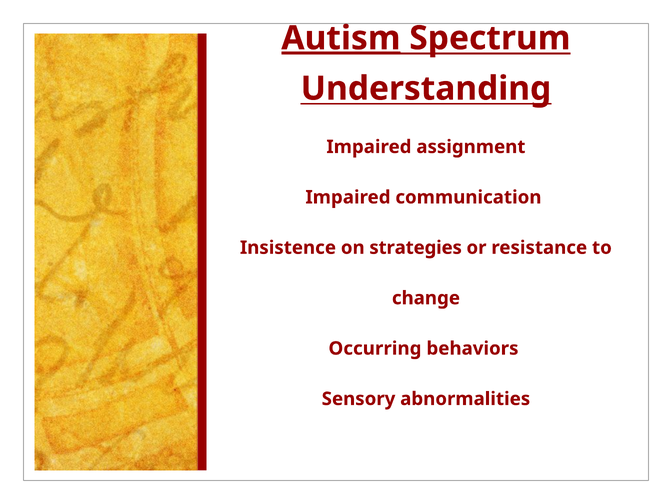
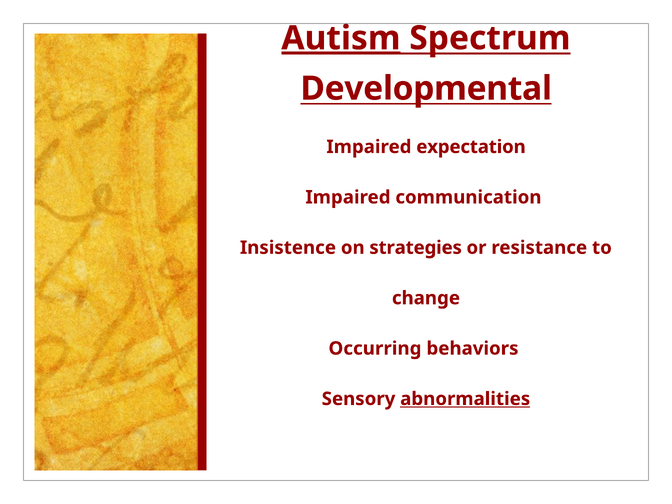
Understanding: Understanding -> Developmental
assignment: assignment -> expectation
abnormalities underline: none -> present
